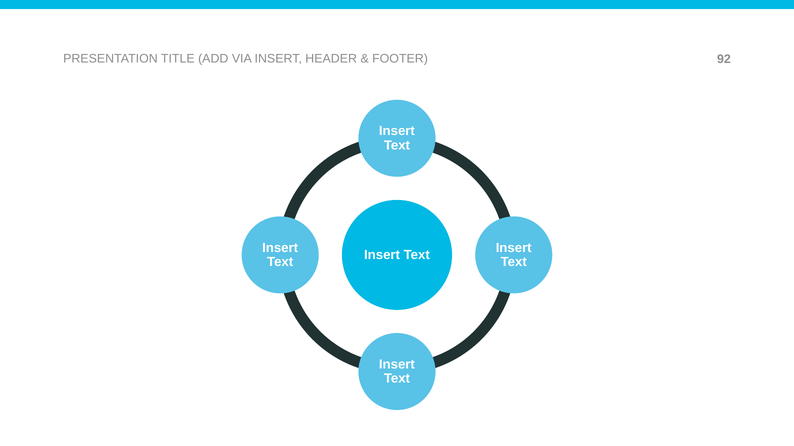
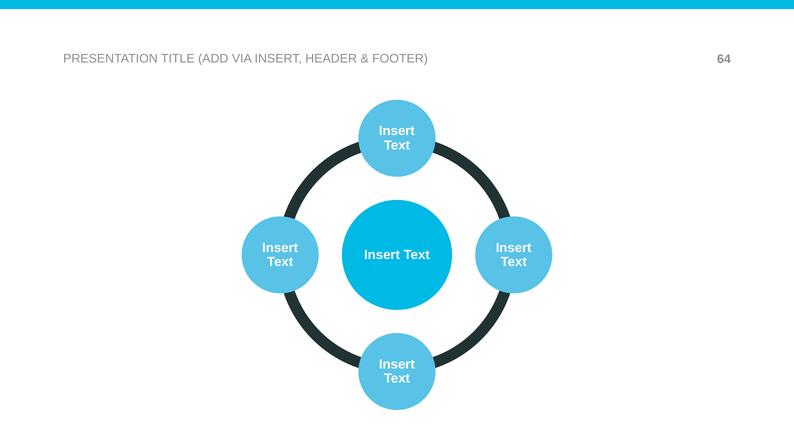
92: 92 -> 64
